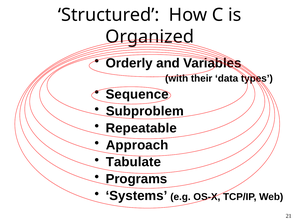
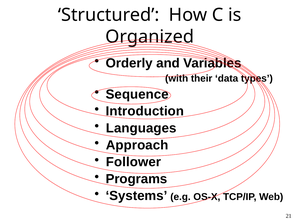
Subproblem: Subproblem -> Introduction
Repeatable: Repeatable -> Languages
Tabulate: Tabulate -> Follower
